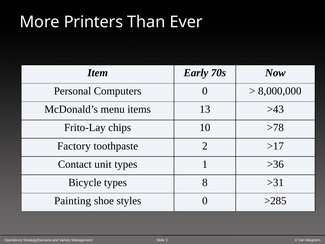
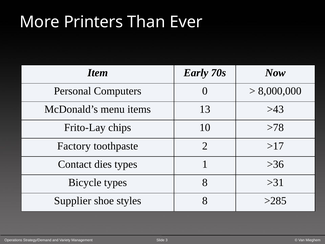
unit: unit -> dies
Painting: Painting -> Supplier
styles 0: 0 -> 8
